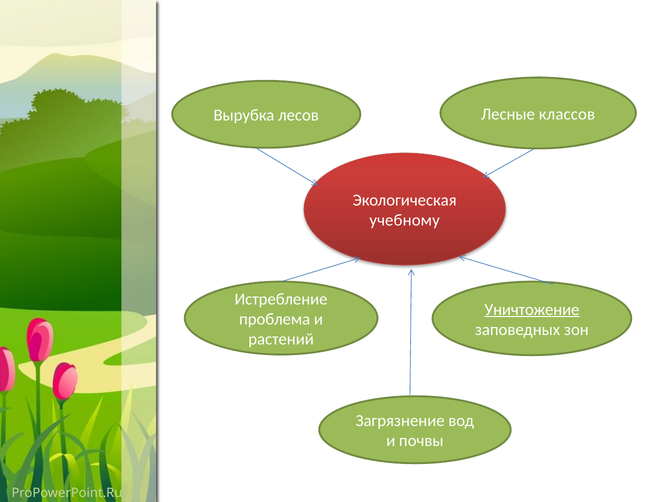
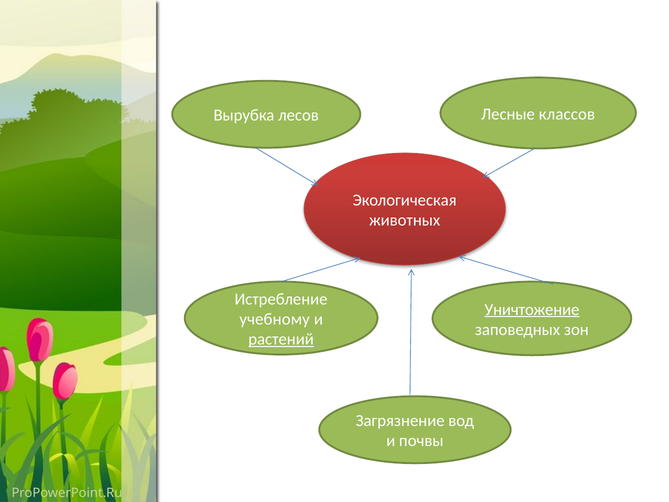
учебному: учебному -> животных
проблема: проблема -> учебному
растений underline: none -> present
